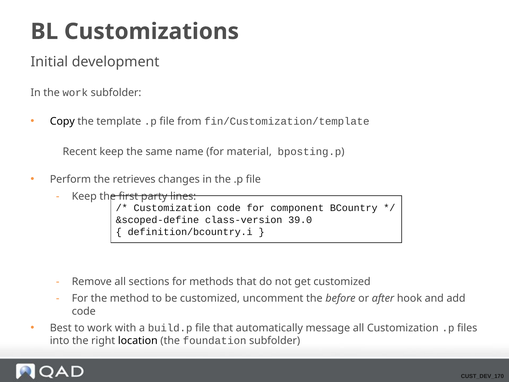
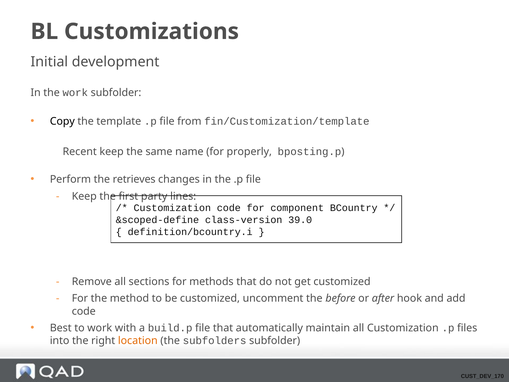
material: material -> properly
message: message -> maintain
location colour: black -> orange
foundation: foundation -> subfolders
